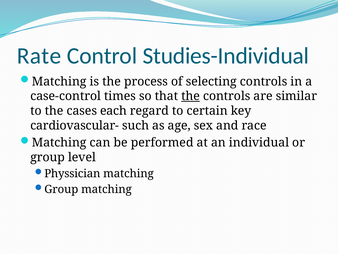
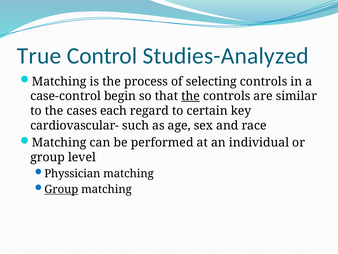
Rate: Rate -> True
Studies-Individual: Studies-Individual -> Studies-Analyzed
times: times -> begin
Group at (61, 189) underline: none -> present
